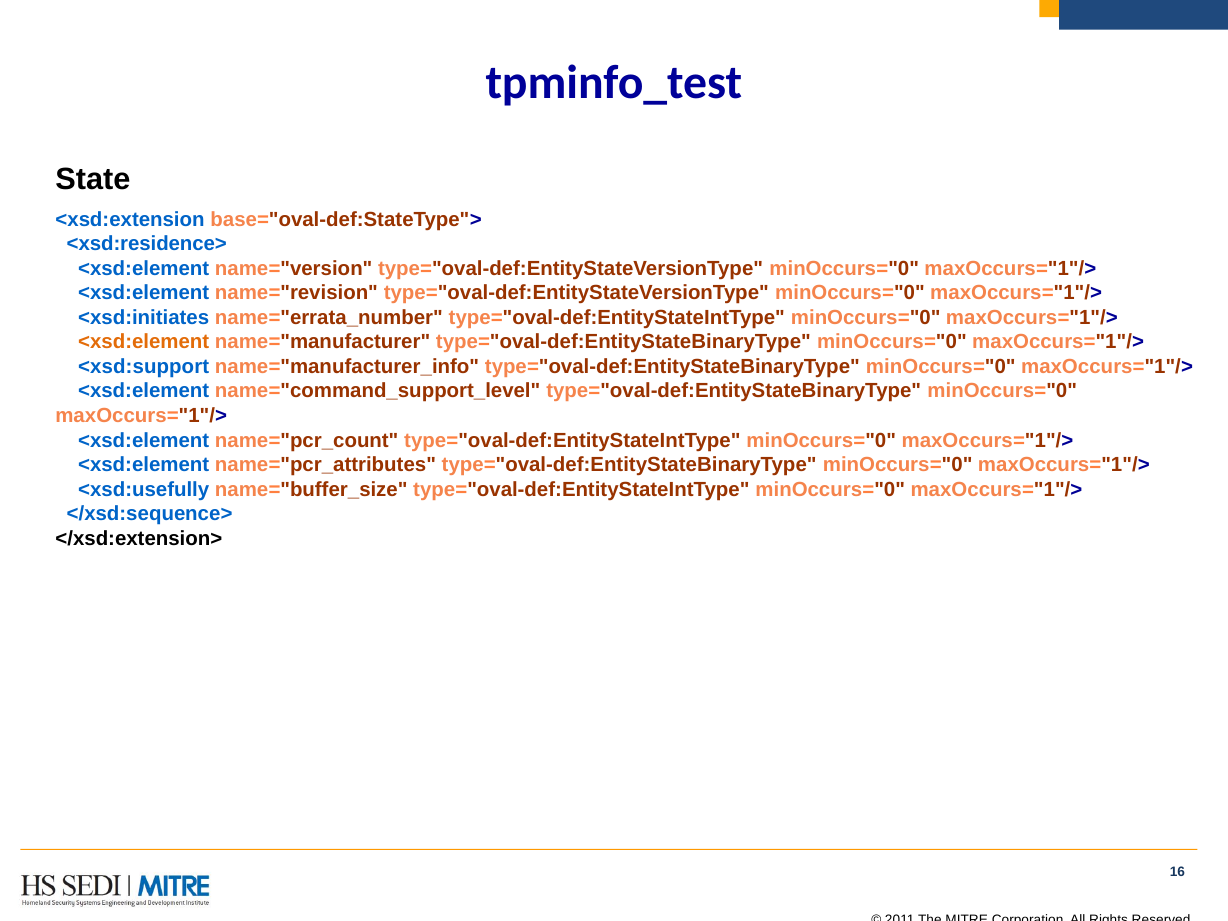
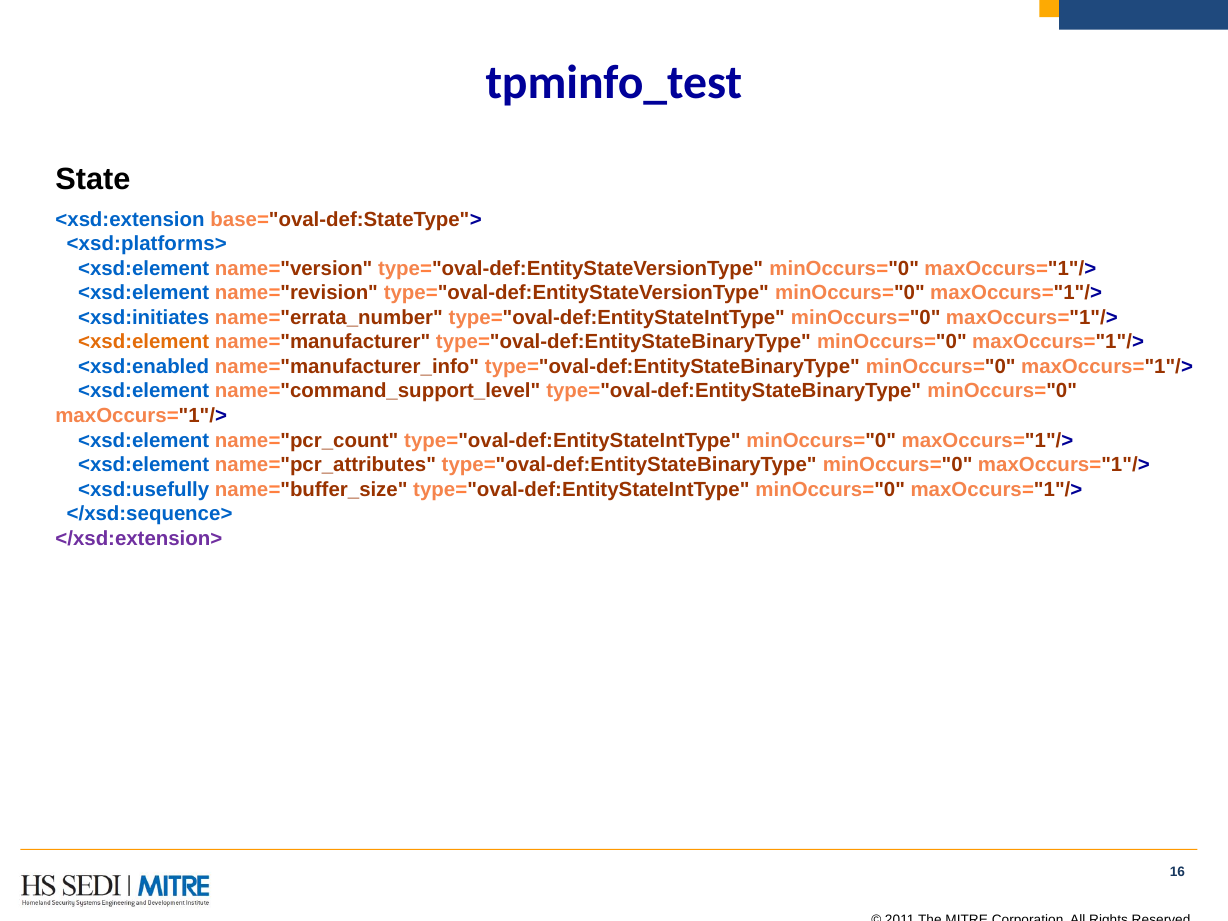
<xsd:residence>: <xsd:residence> -> <xsd:platforms>
<xsd:support: <xsd:support -> <xsd:enabled
</xsd:extension> colour: black -> purple
